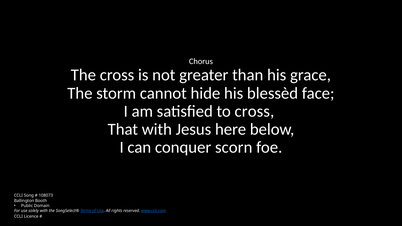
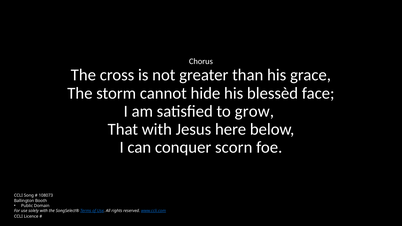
to cross: cross -> grow
